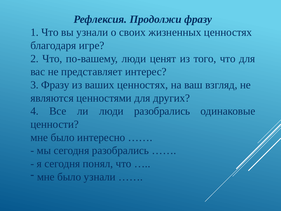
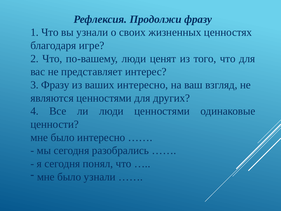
ваших ценностях: ценностях -> интересно
люди разобрались: разобрались -> ценностями
